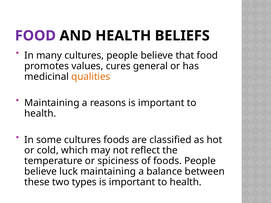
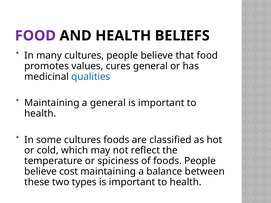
qualities colour: orange -> blue
a reasons: reasons -> general
luck: luck -> cost
